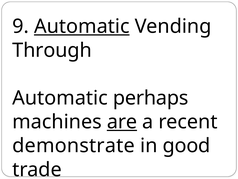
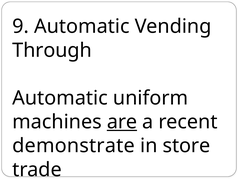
Automatic at (82, 26) underline: present -> none
perhaps: perhaps -> uniform
good: good -> store
